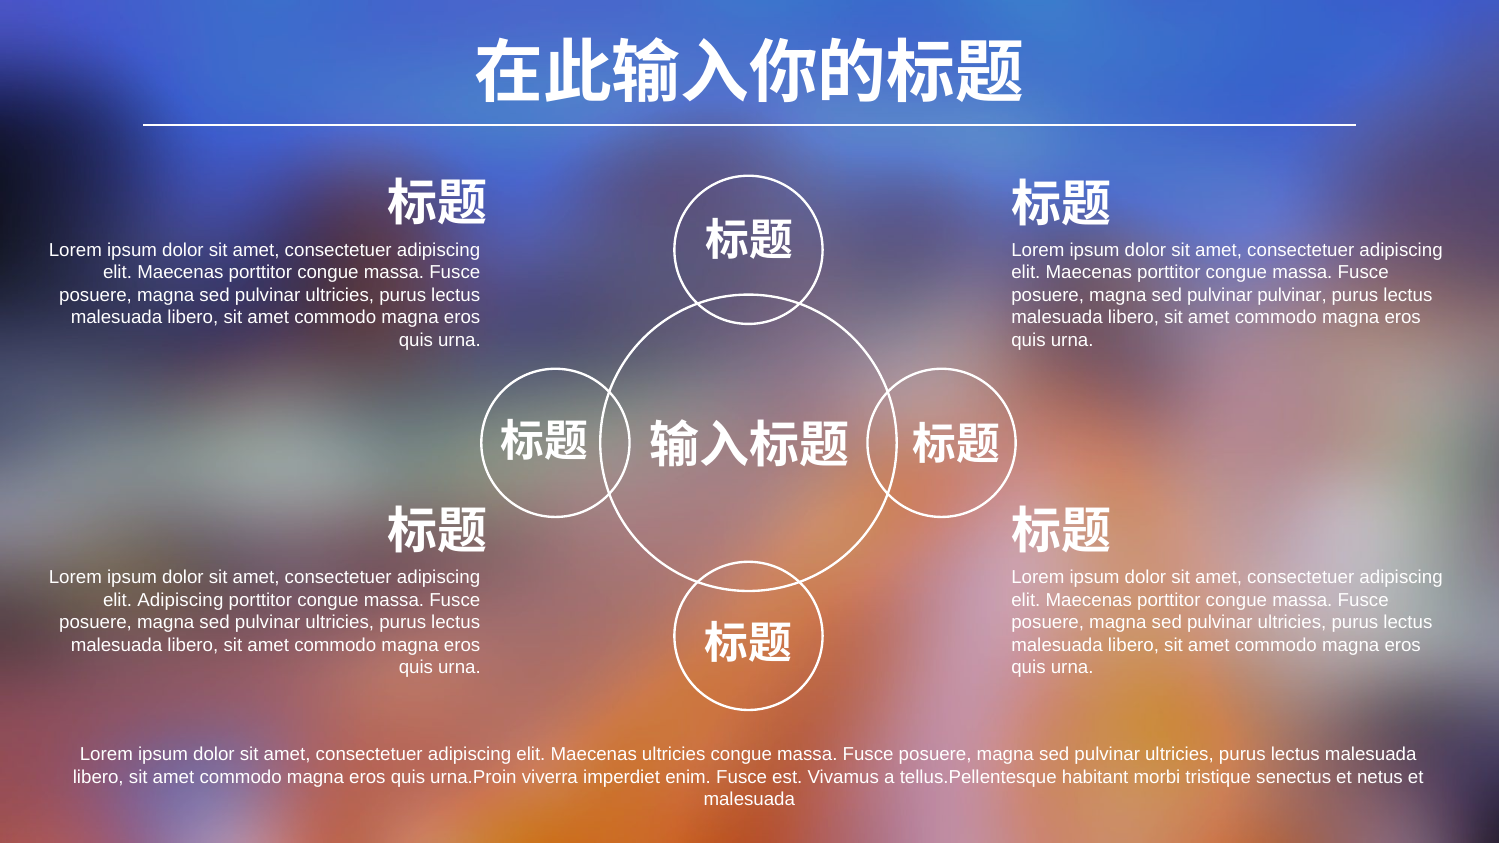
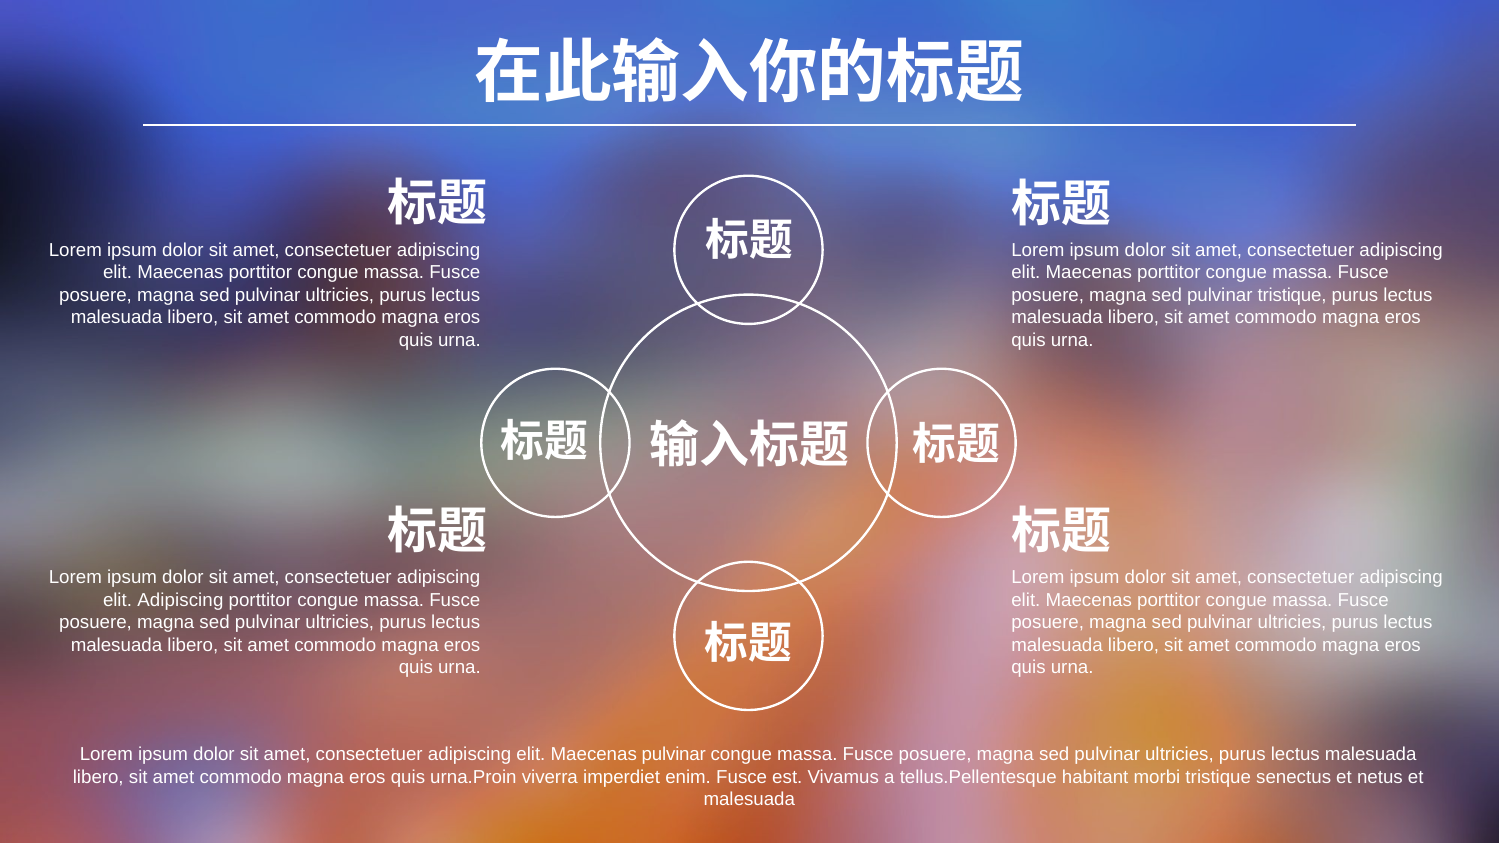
pulvinar pulvinar: pulvinar -> tristique
Maecenas ultricies: ultricies -> pulvinar
